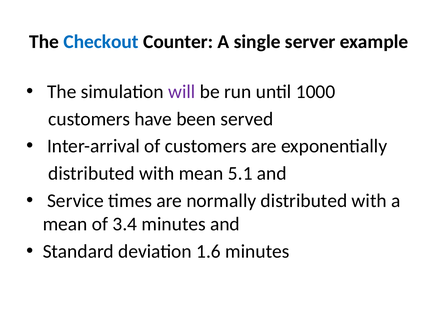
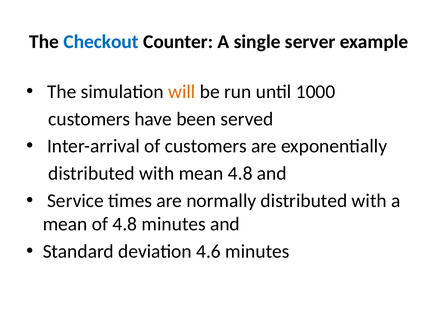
will colour: purple -> orange
mean 5.1: 5.1 -> 4.8
of 3.4: 3.4 -> 4.8
1.6: 1.6 -> 4.6
